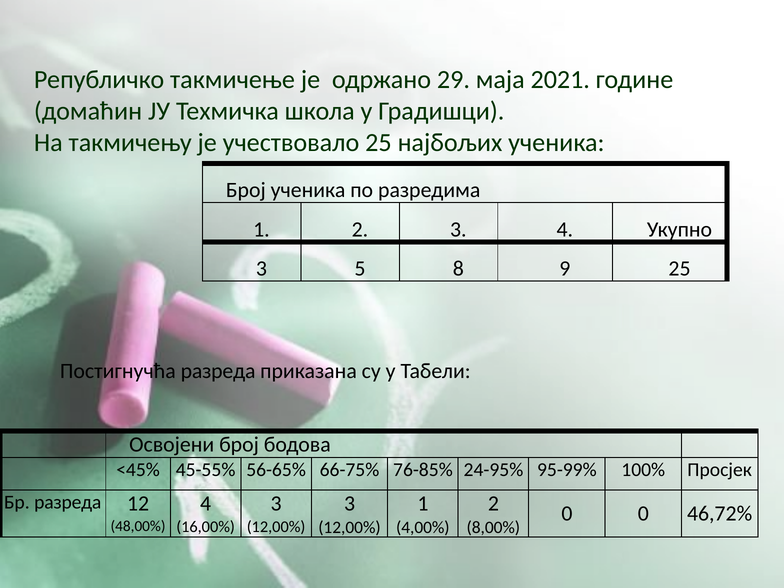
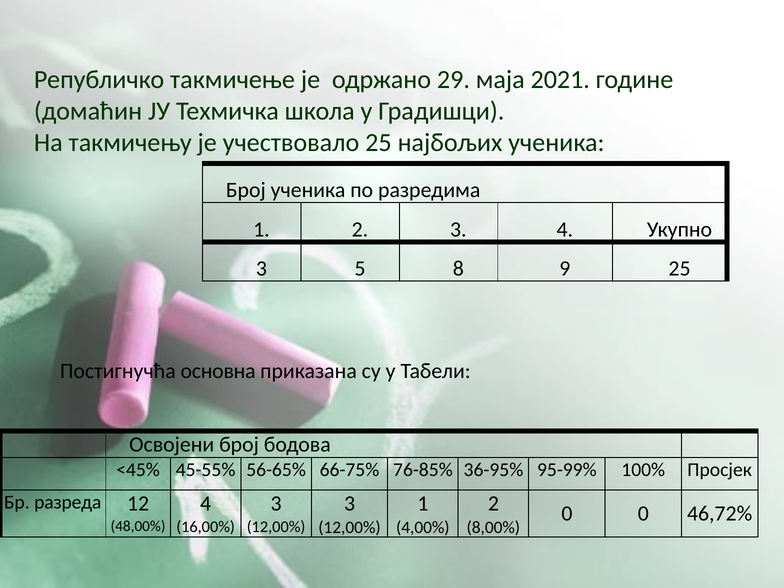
Постигнучћа разреда: разреда -> основна
24-95%: 24-95% -> 36-95%
